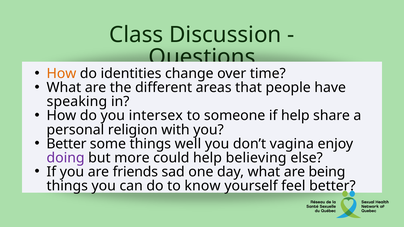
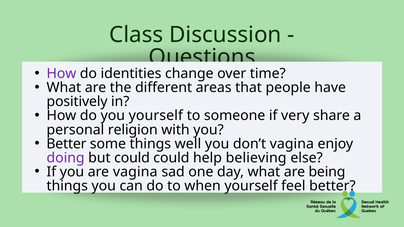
How at (61, 74) colour: orange -> purple
speaking: speaking -> positively
you intersex: intersex -> yourself
if help: help -> very
but more: more -> could
are friends: friends -> vagina
know: know -> when
